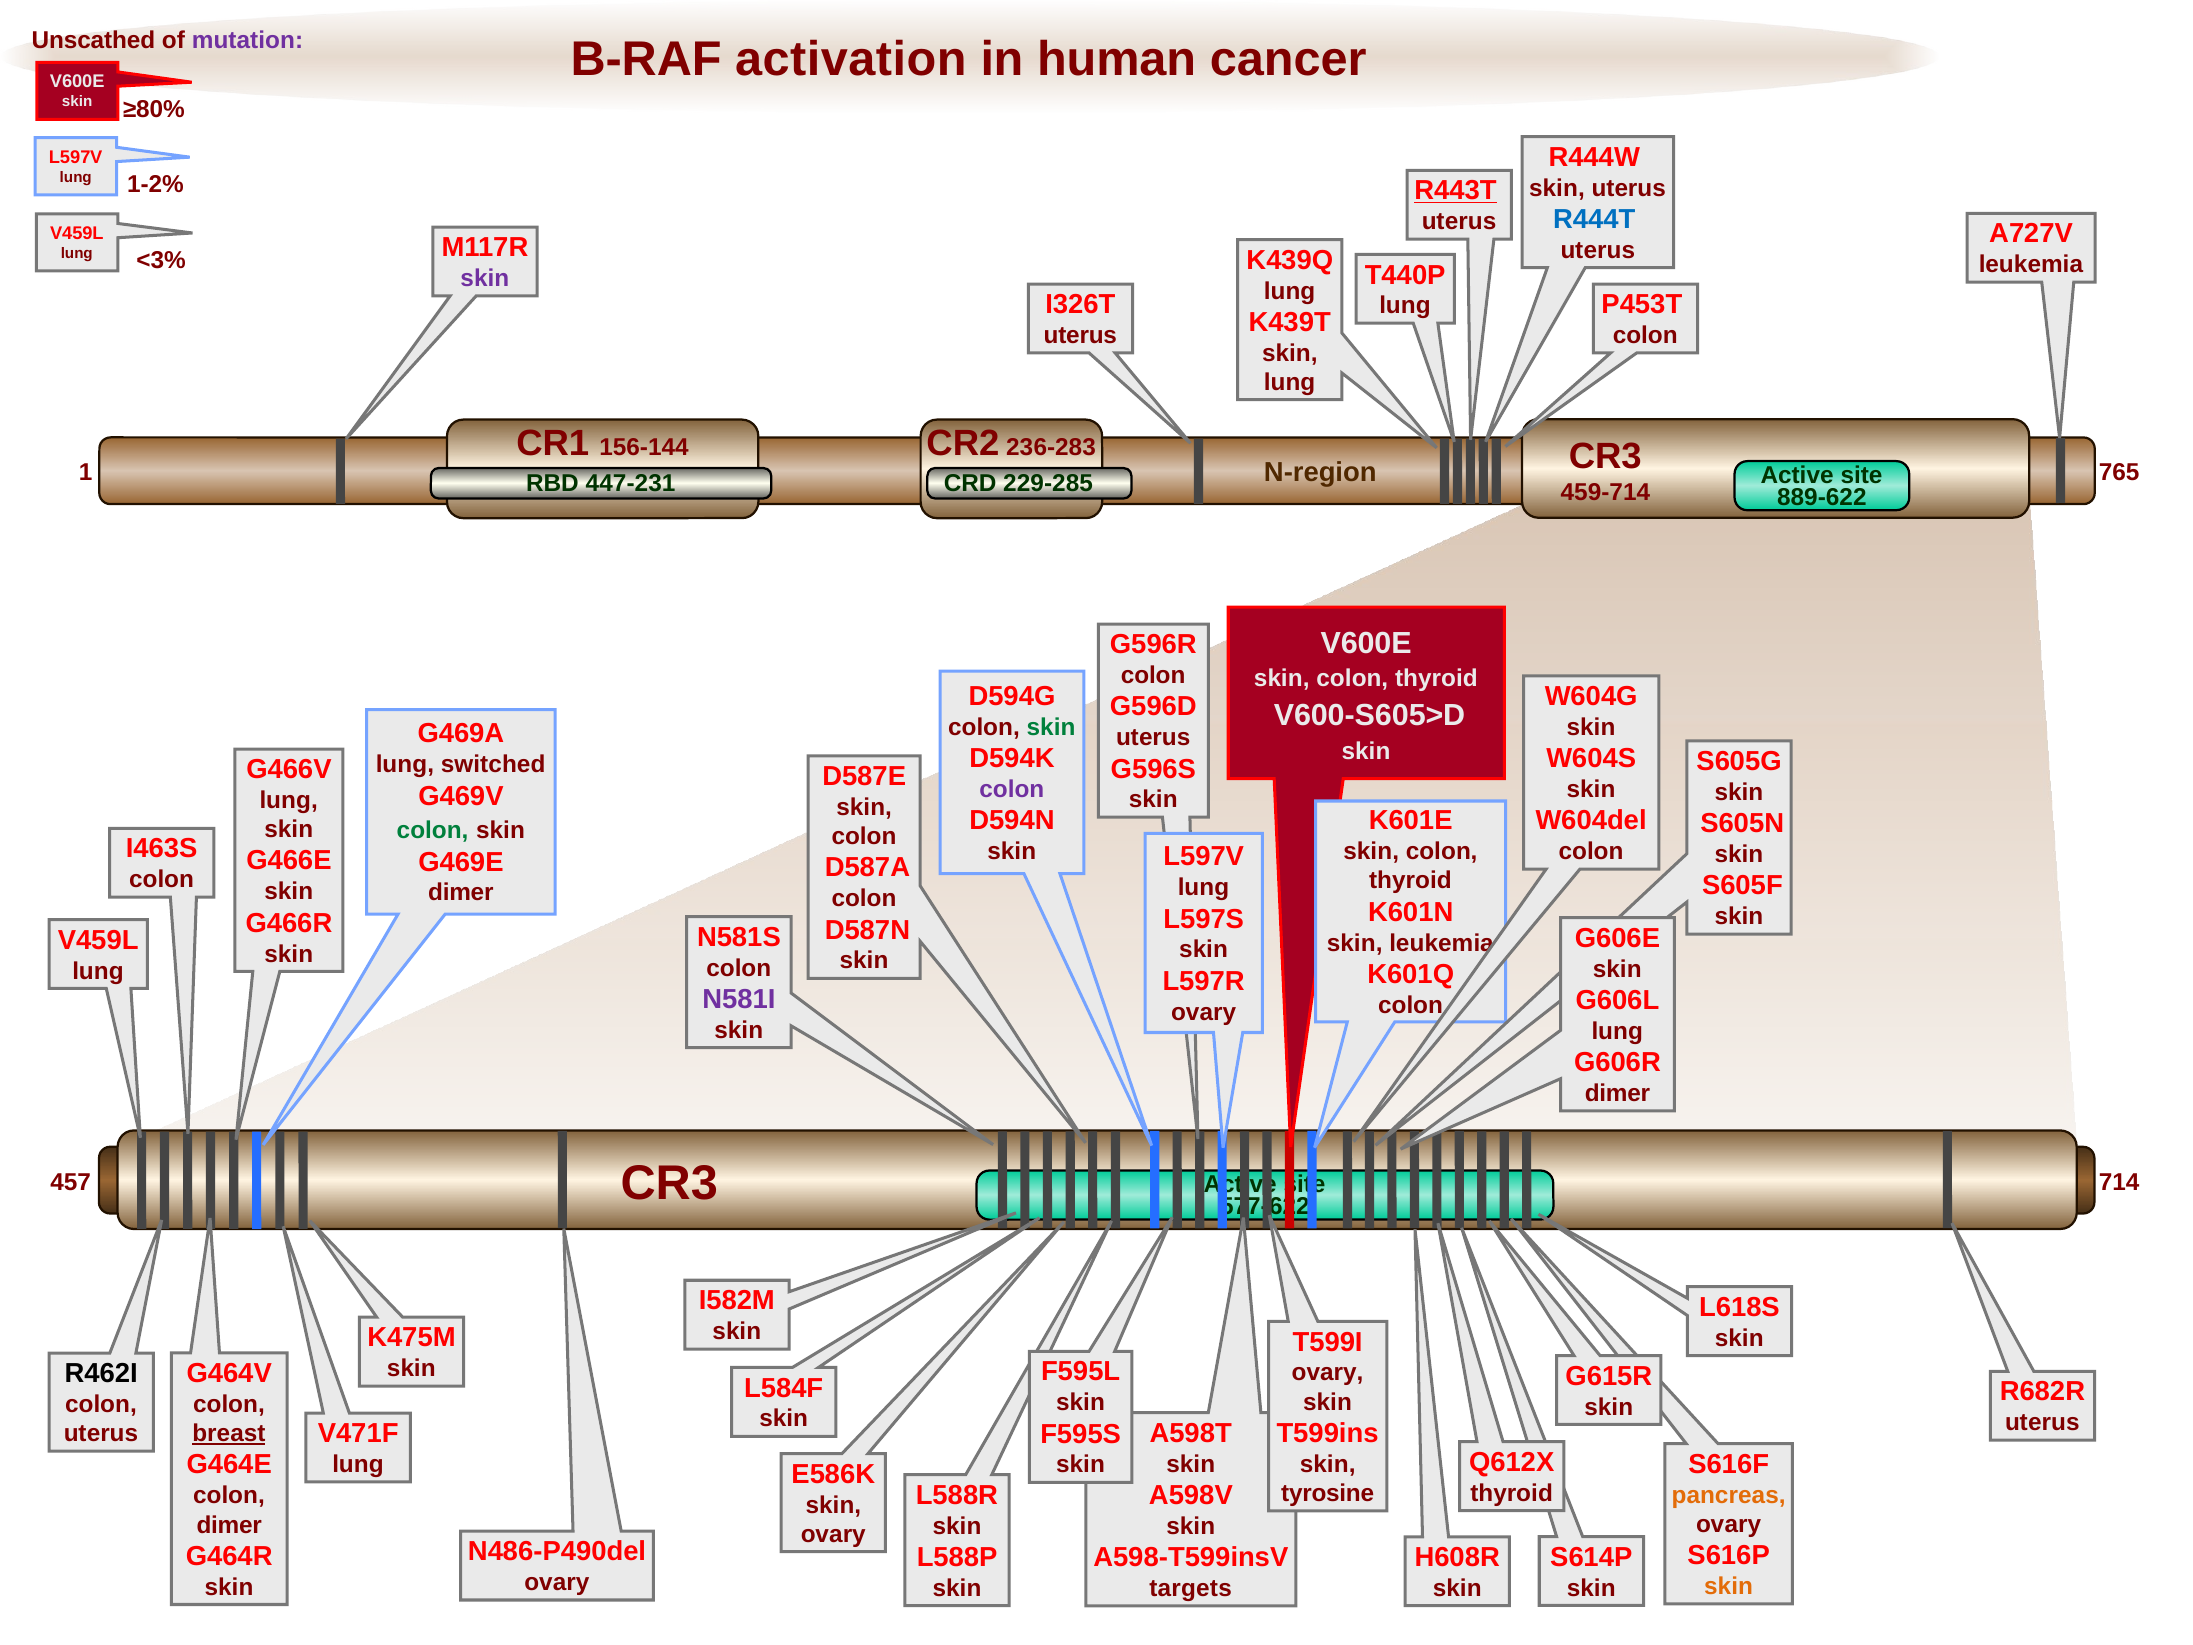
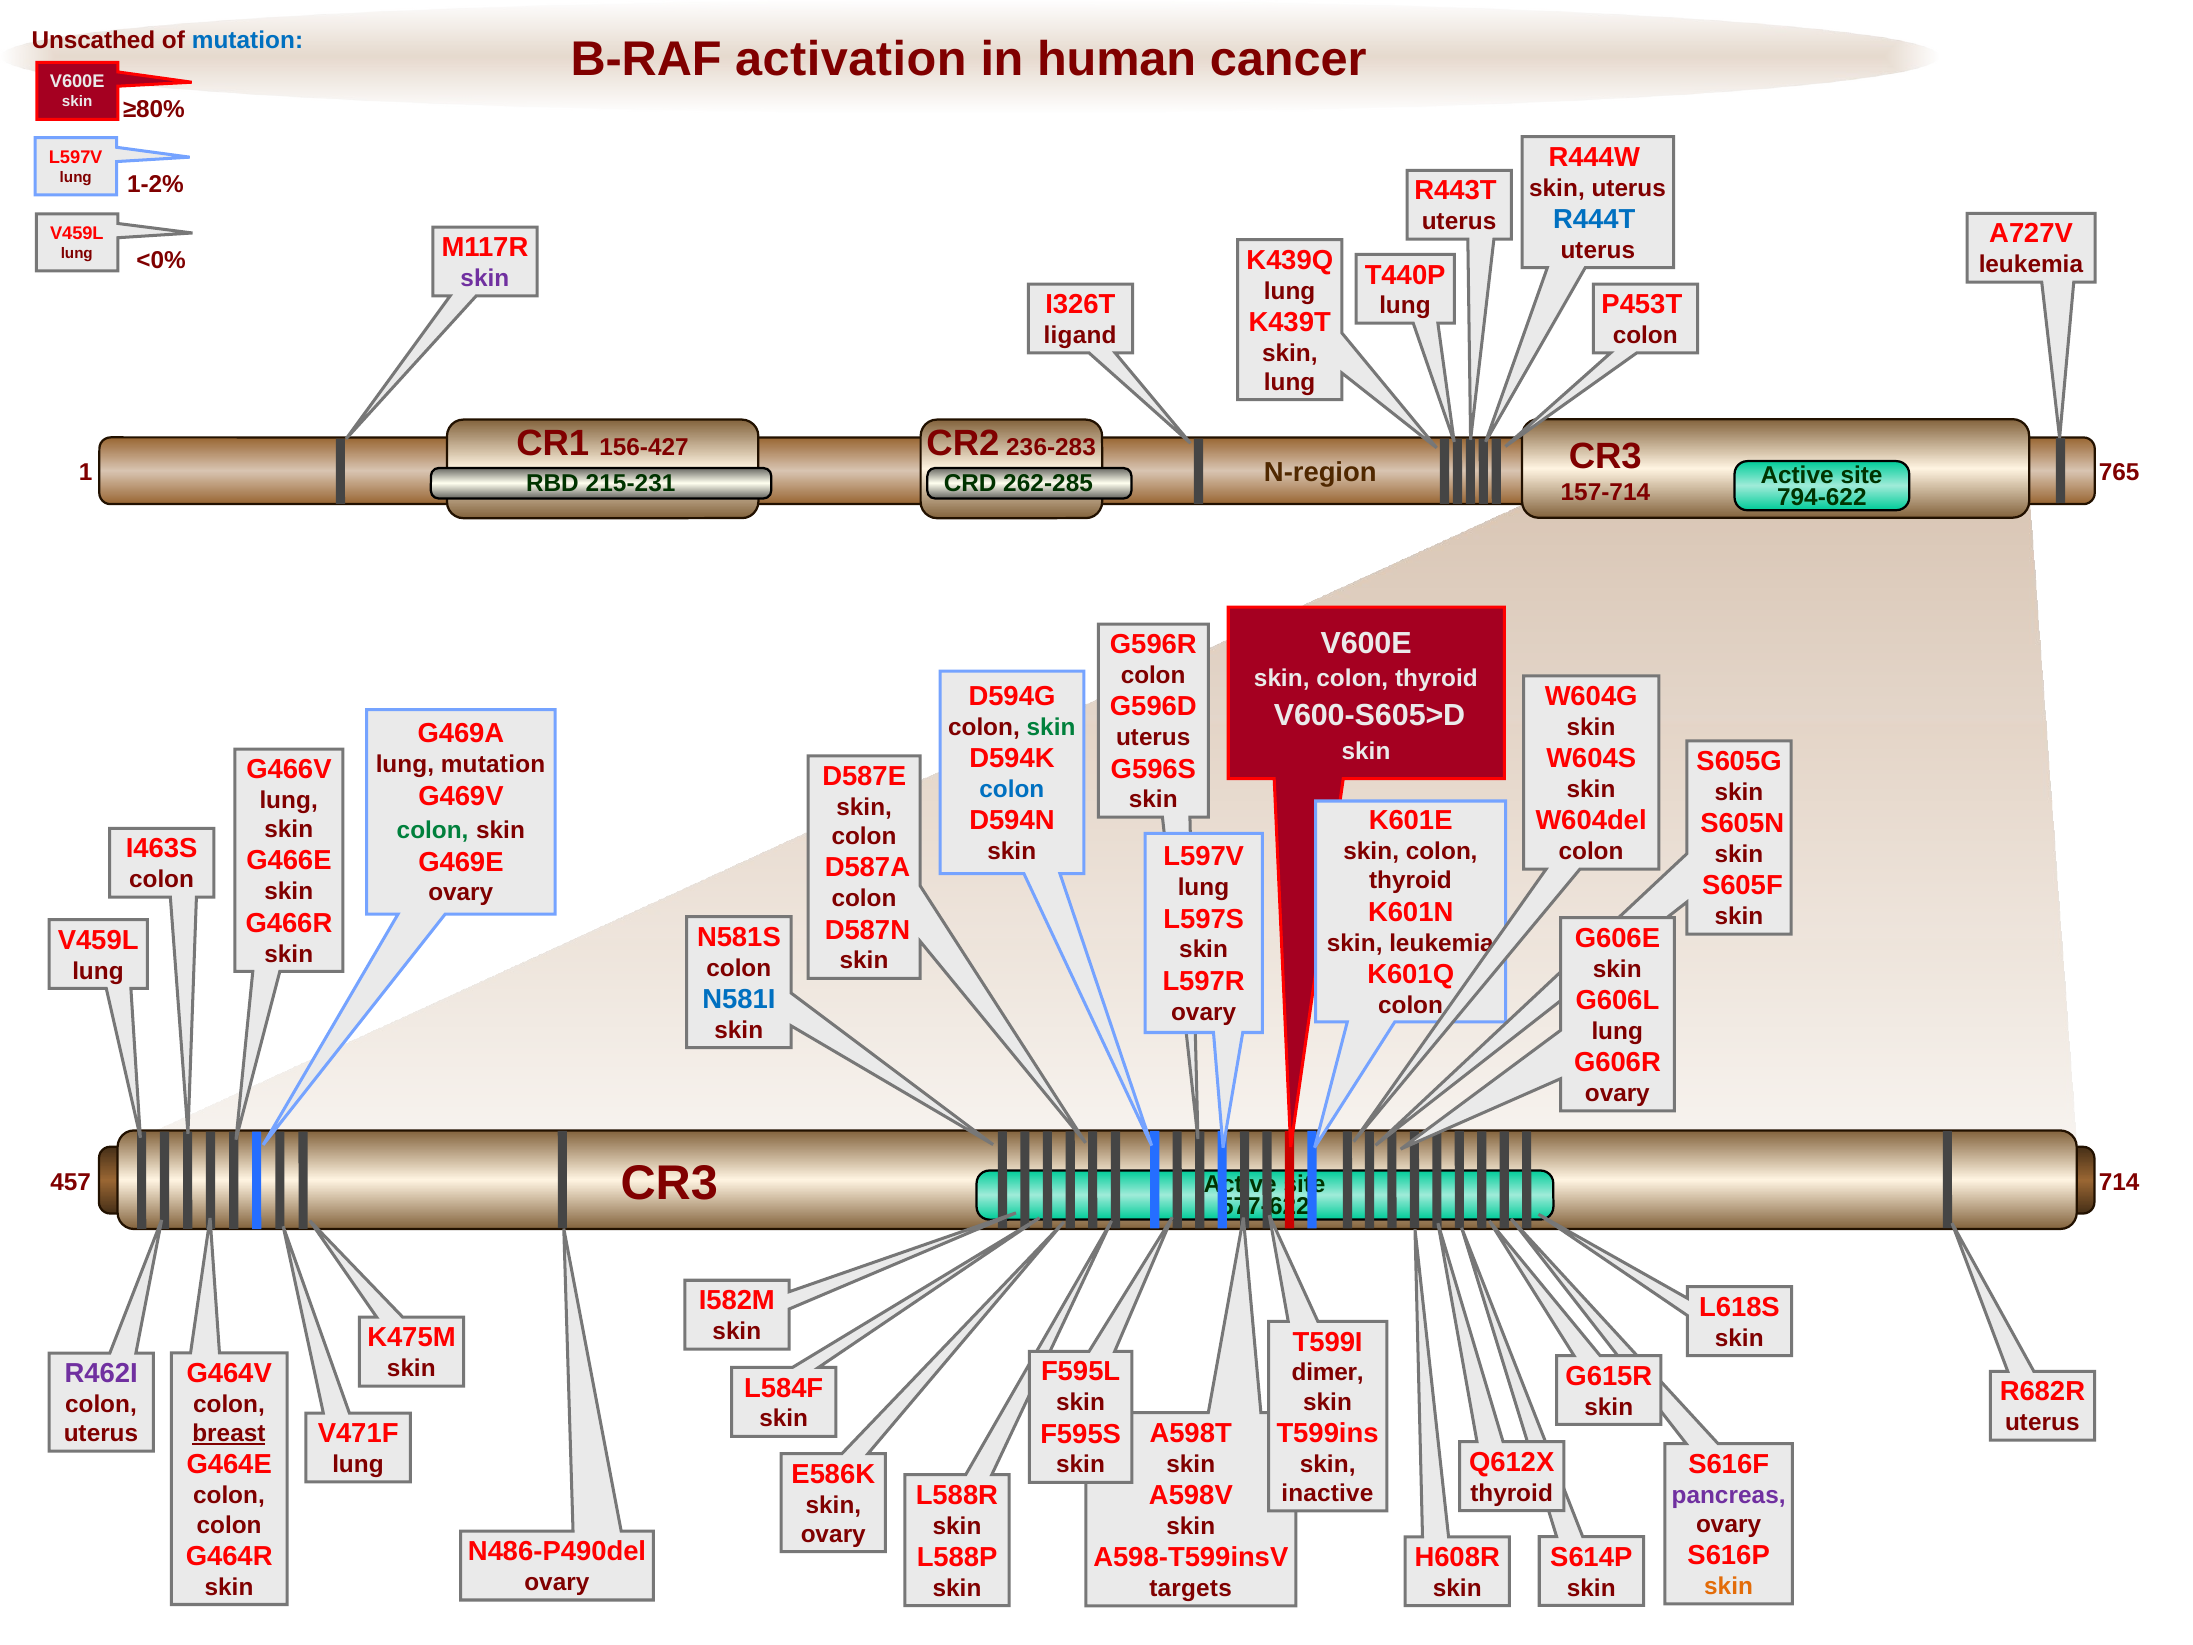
mutation at (247, 41) colour: purple -> blue
R443T underline: present -> none
<3%: <3% -> <0%
uterus at (1080, 336): uterus -> ligand
156-144: 156-144 -> 156-427
447-231: 447-231 -> 215-231
229-285: 229-285 -> 262-285
459-714: 459-714 -> 157-714
889-622: 889-622 -> 794-622
lung switched: switched -> mutation
colon at (1012, 789) colour: purple -> blue
dimer at (461, 893): dimer -> ovary
N581I colour: purple -> blue
dimer at (1617, 1093): dimer -> ovary
R462I colour: black -> purple
ovary at (1328, 1373): ovary -> dimer
tyrosine: tyrosine -> inactive
pancreas colour: orange -> purple
dimer at (229, 1525): dimer -> colon
